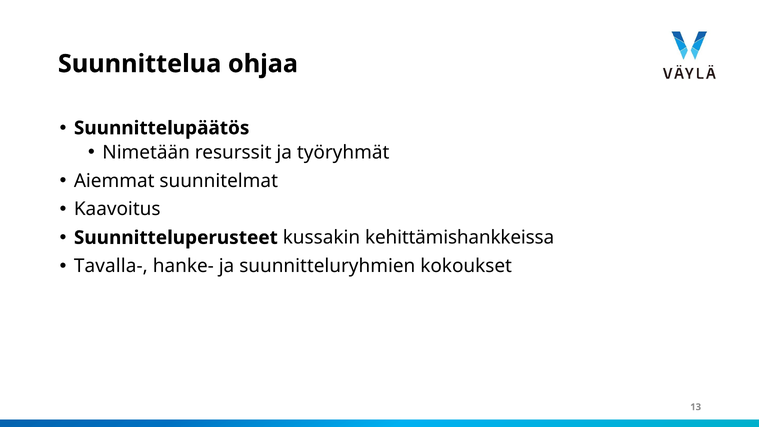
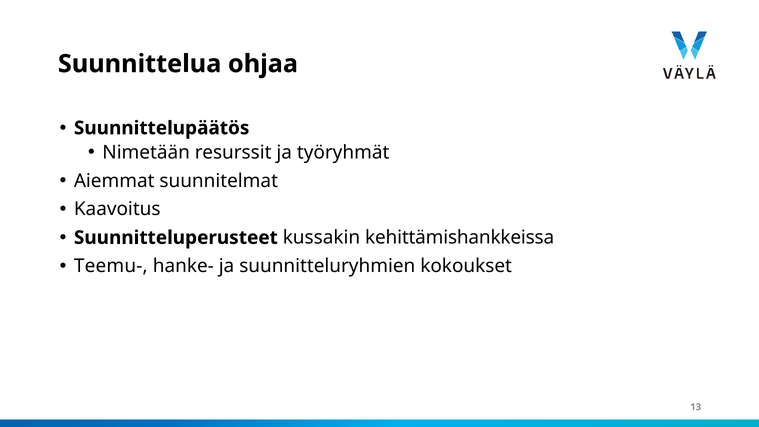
Tavalla-: Tavalla- -> Teemu-
